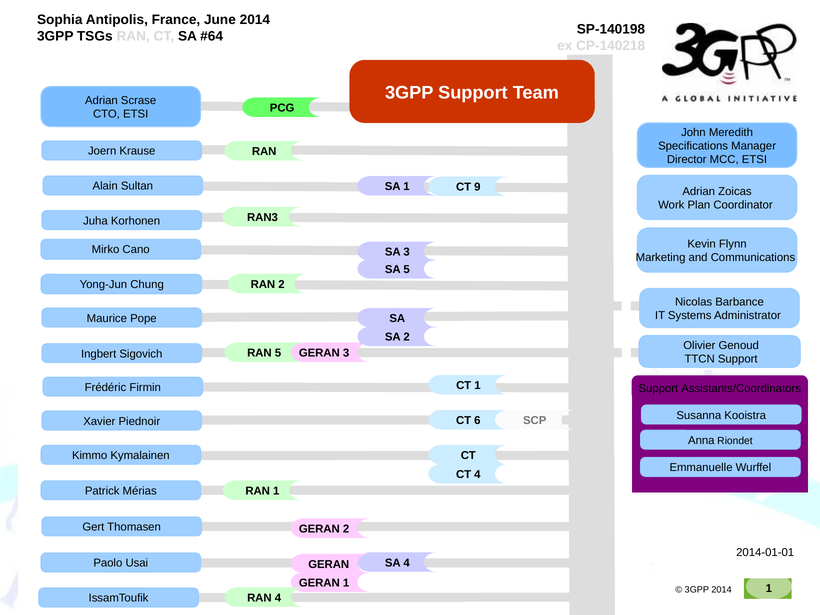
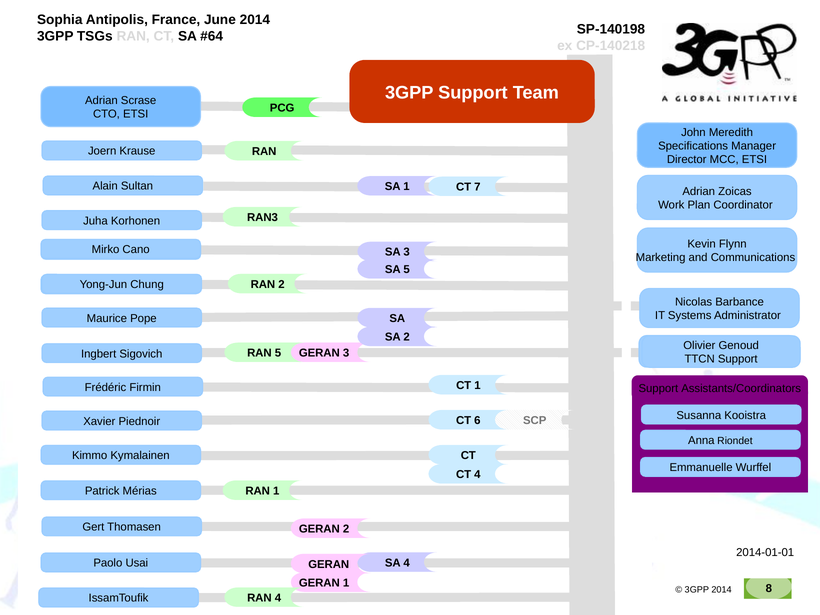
9: 9 -> 7
1 at (769, 589): 1 -> 8
